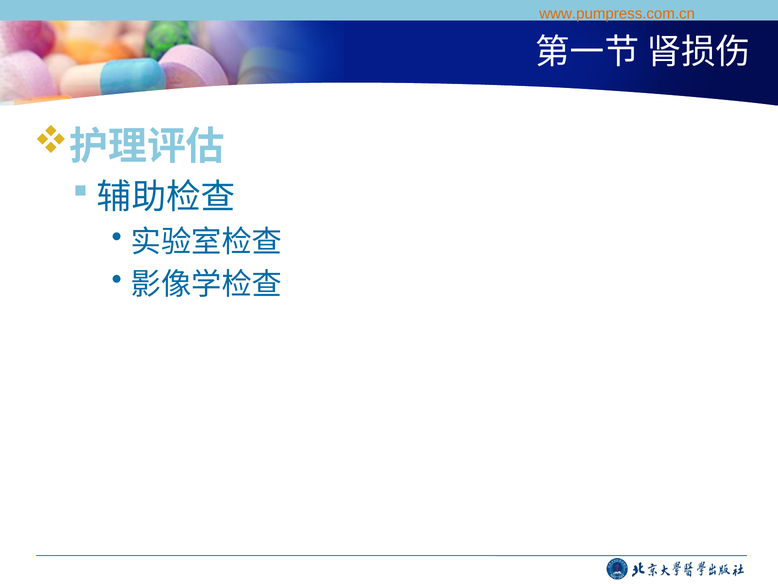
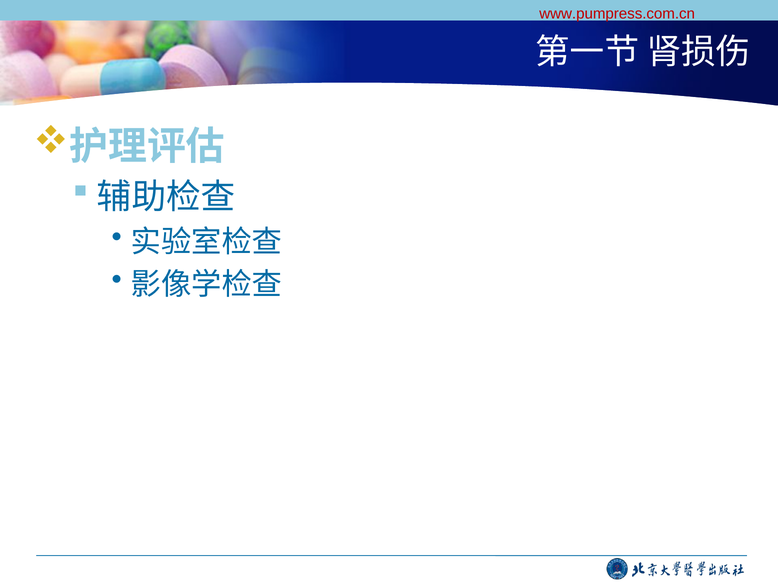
www.pumpress.com.cn colour: orange -> red
